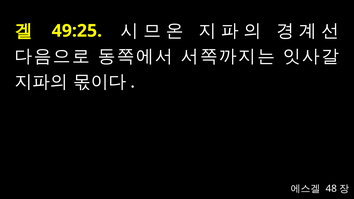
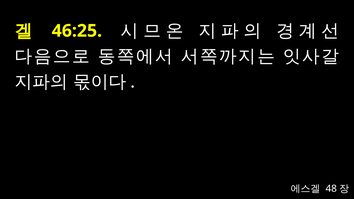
49:25: 49:25 -> 46:25
